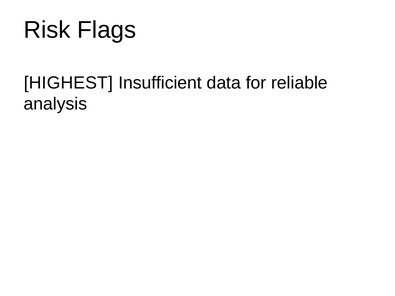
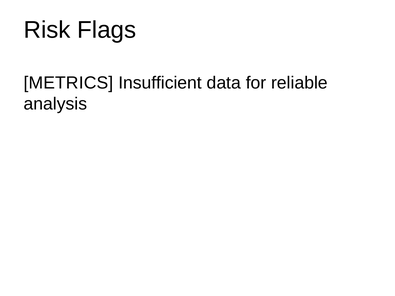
HIGHEST: HIGHEST -> METRICS
